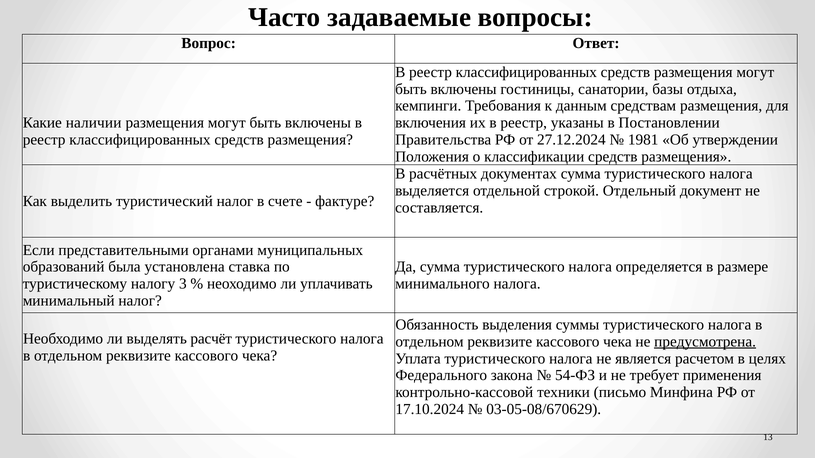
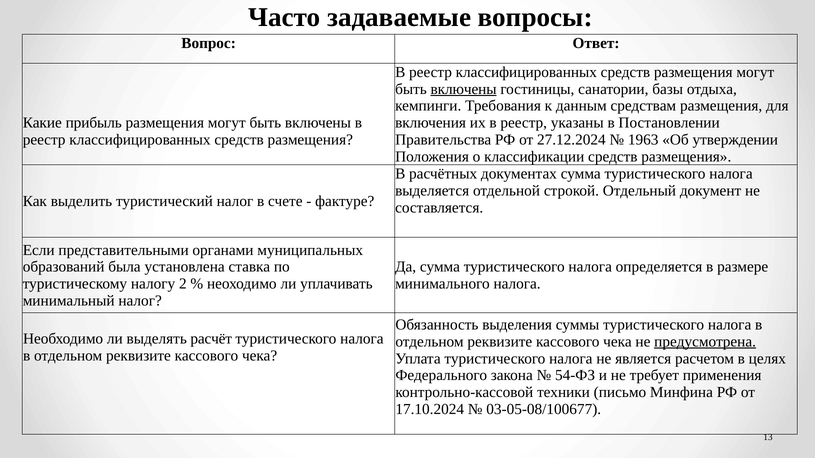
включены at (464, 89) underline: none -> present
наличии: наличии -> прибыль
1981: 1981 -> 1963
3: 3 -> 2
03-05-08/670629: 03-05-08/670629 -> 03-05-08/100677
